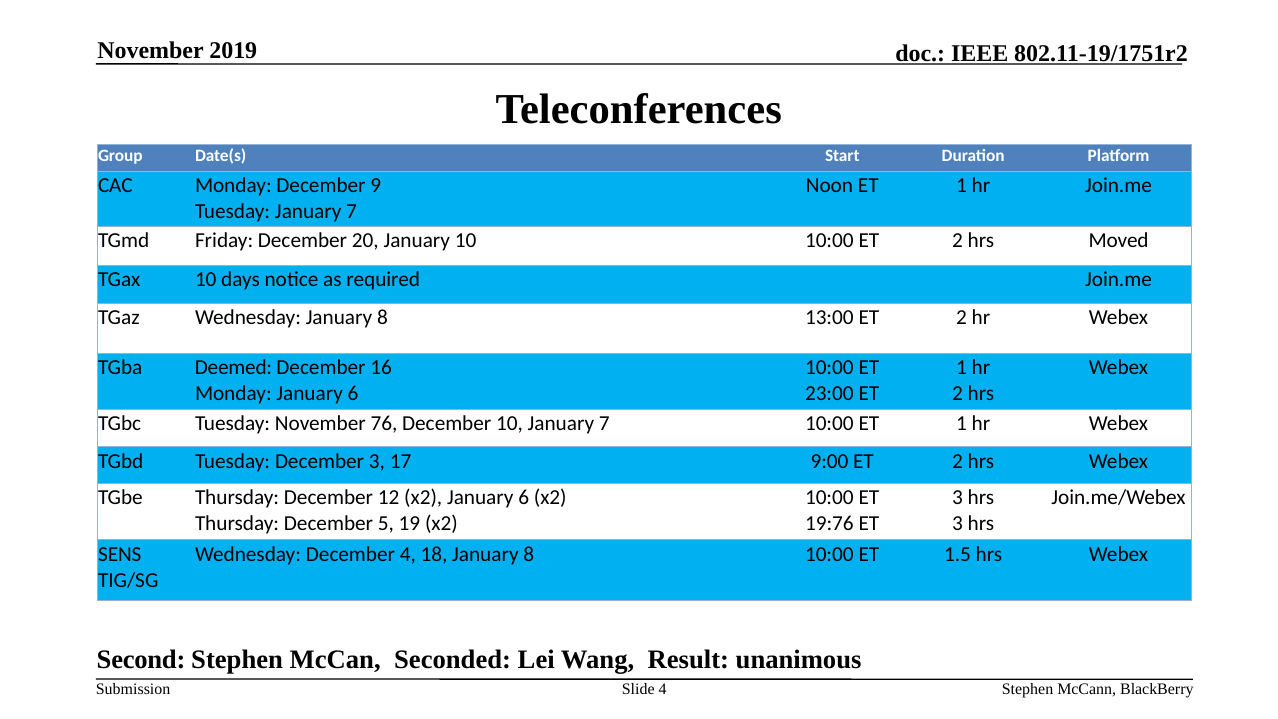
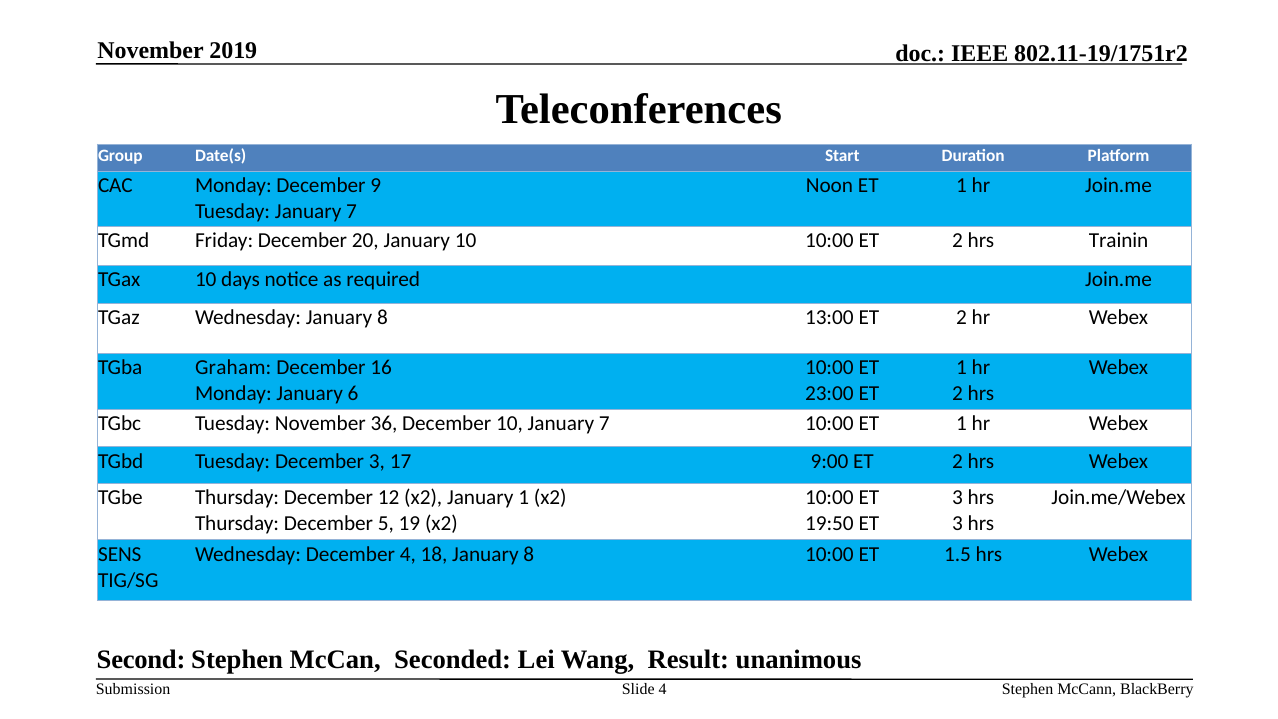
Moved: Moved -> Trainin
Deemed: Deemed -> Graham
76: 76 -> 36
x2 January 6: 6 -> 1
19:76: 19:76 -> 19:50
